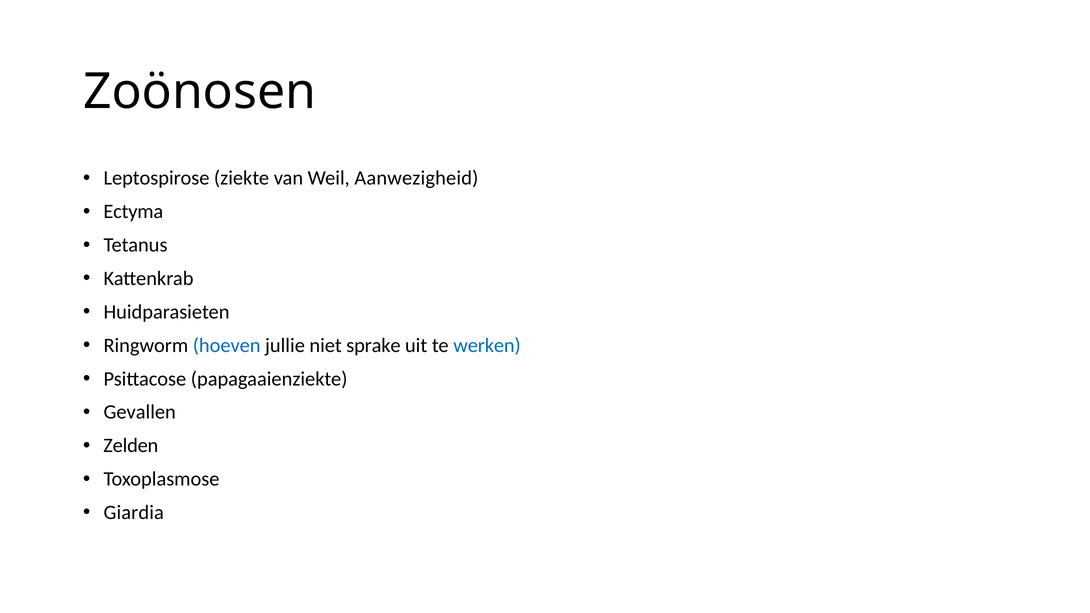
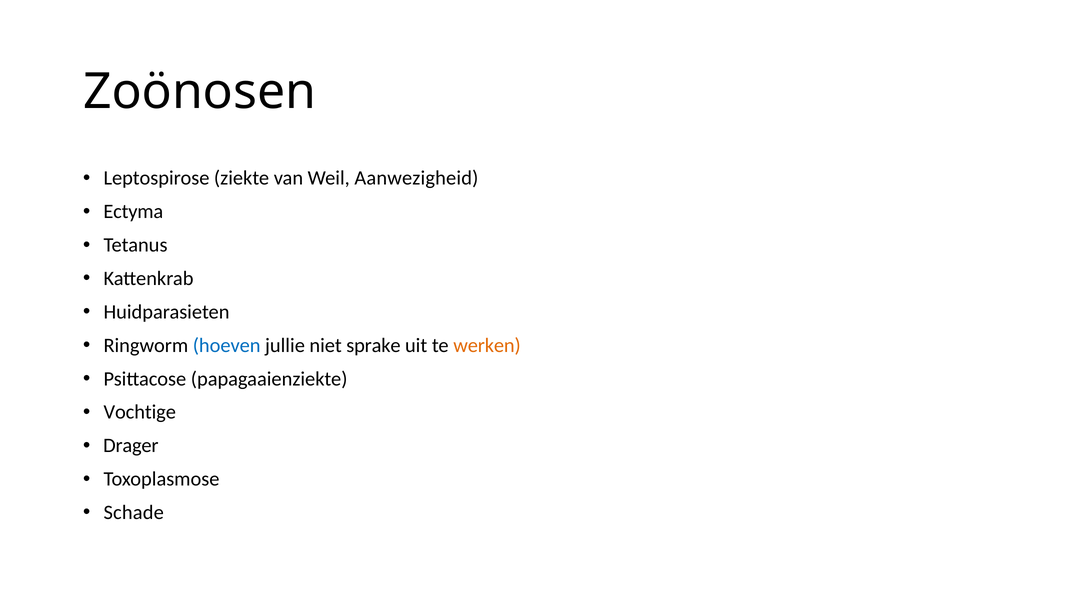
werken colour: blue -> orange
Gevallen: Gevallen -> Vochtige
Zelden: Zelden -> Drager
Giardia: Giardia -> Schade
